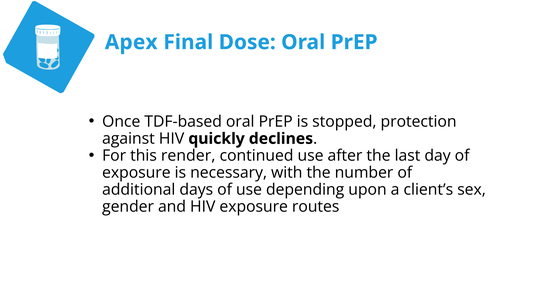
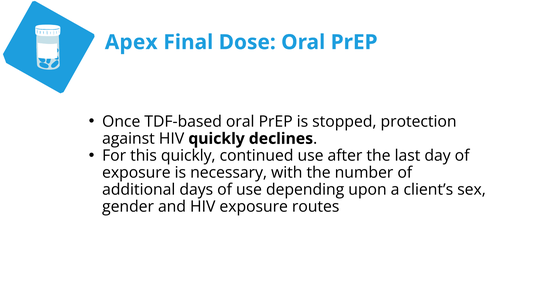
this render: render -> quickly
